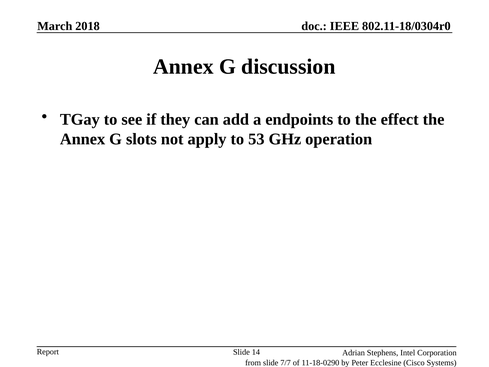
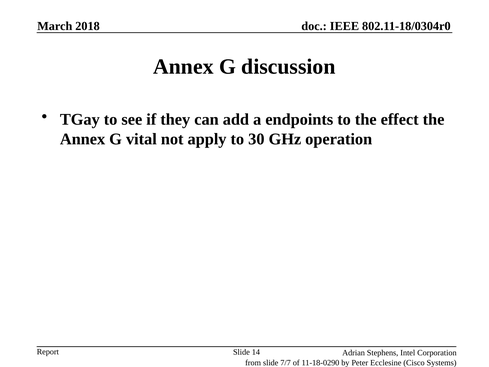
slots: slots -> vital
53: 53 -> 30
